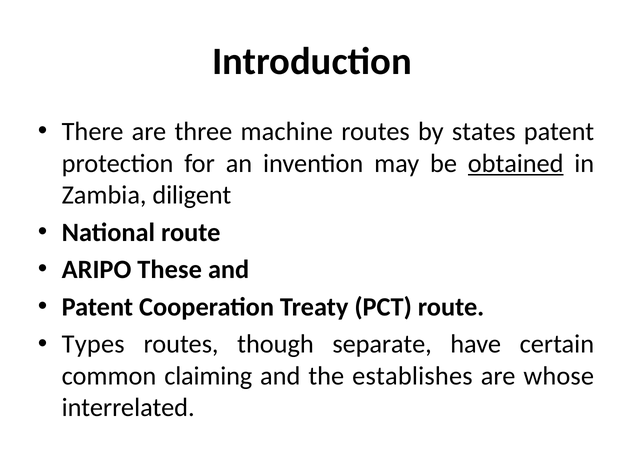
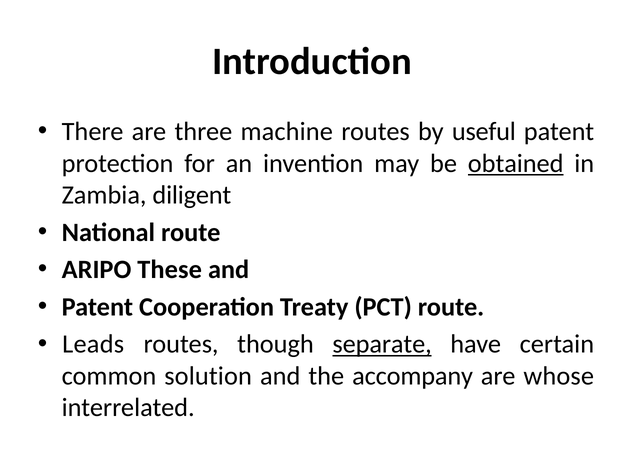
states: states -> useful
Types: Types -> Leads
separate underline: none -> present
claiming: claiming -> solution
establishes: establishes -> accompany
